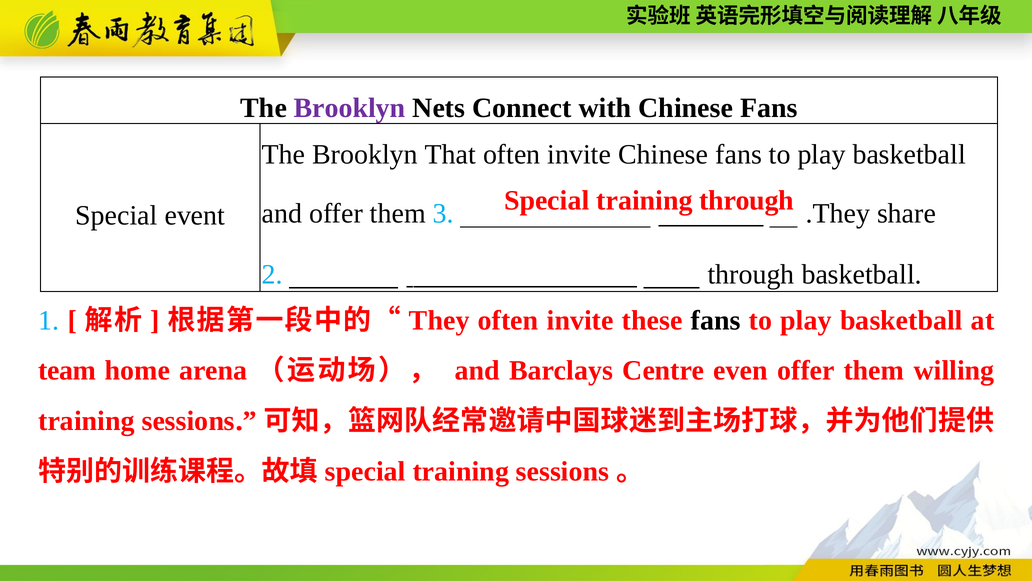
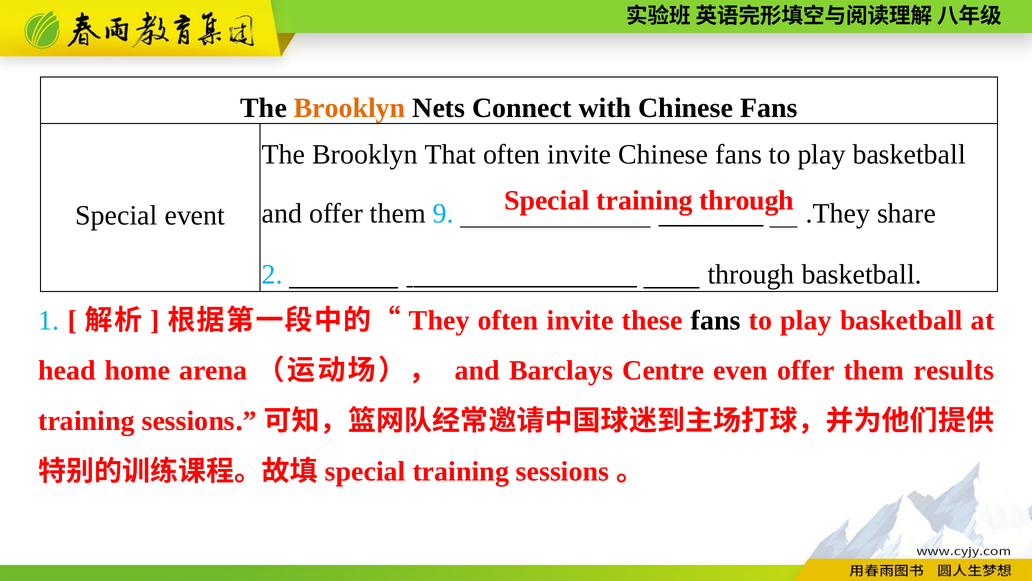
Brooklyn at (350, 108) colour: purple -> orange
3: 3 -> 9
team: team -> head
willing: willing -> results
